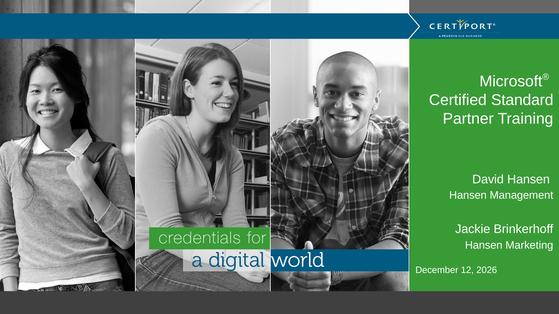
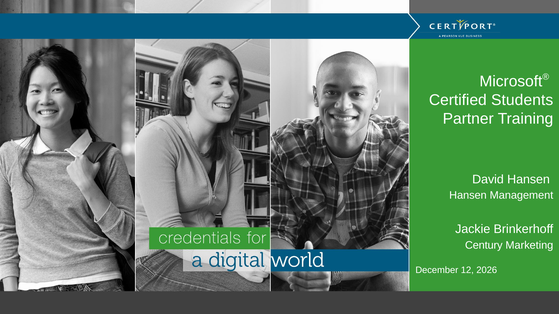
Standard: Standard -> Students
Hansen at (484, 246): Hansen -> Century
